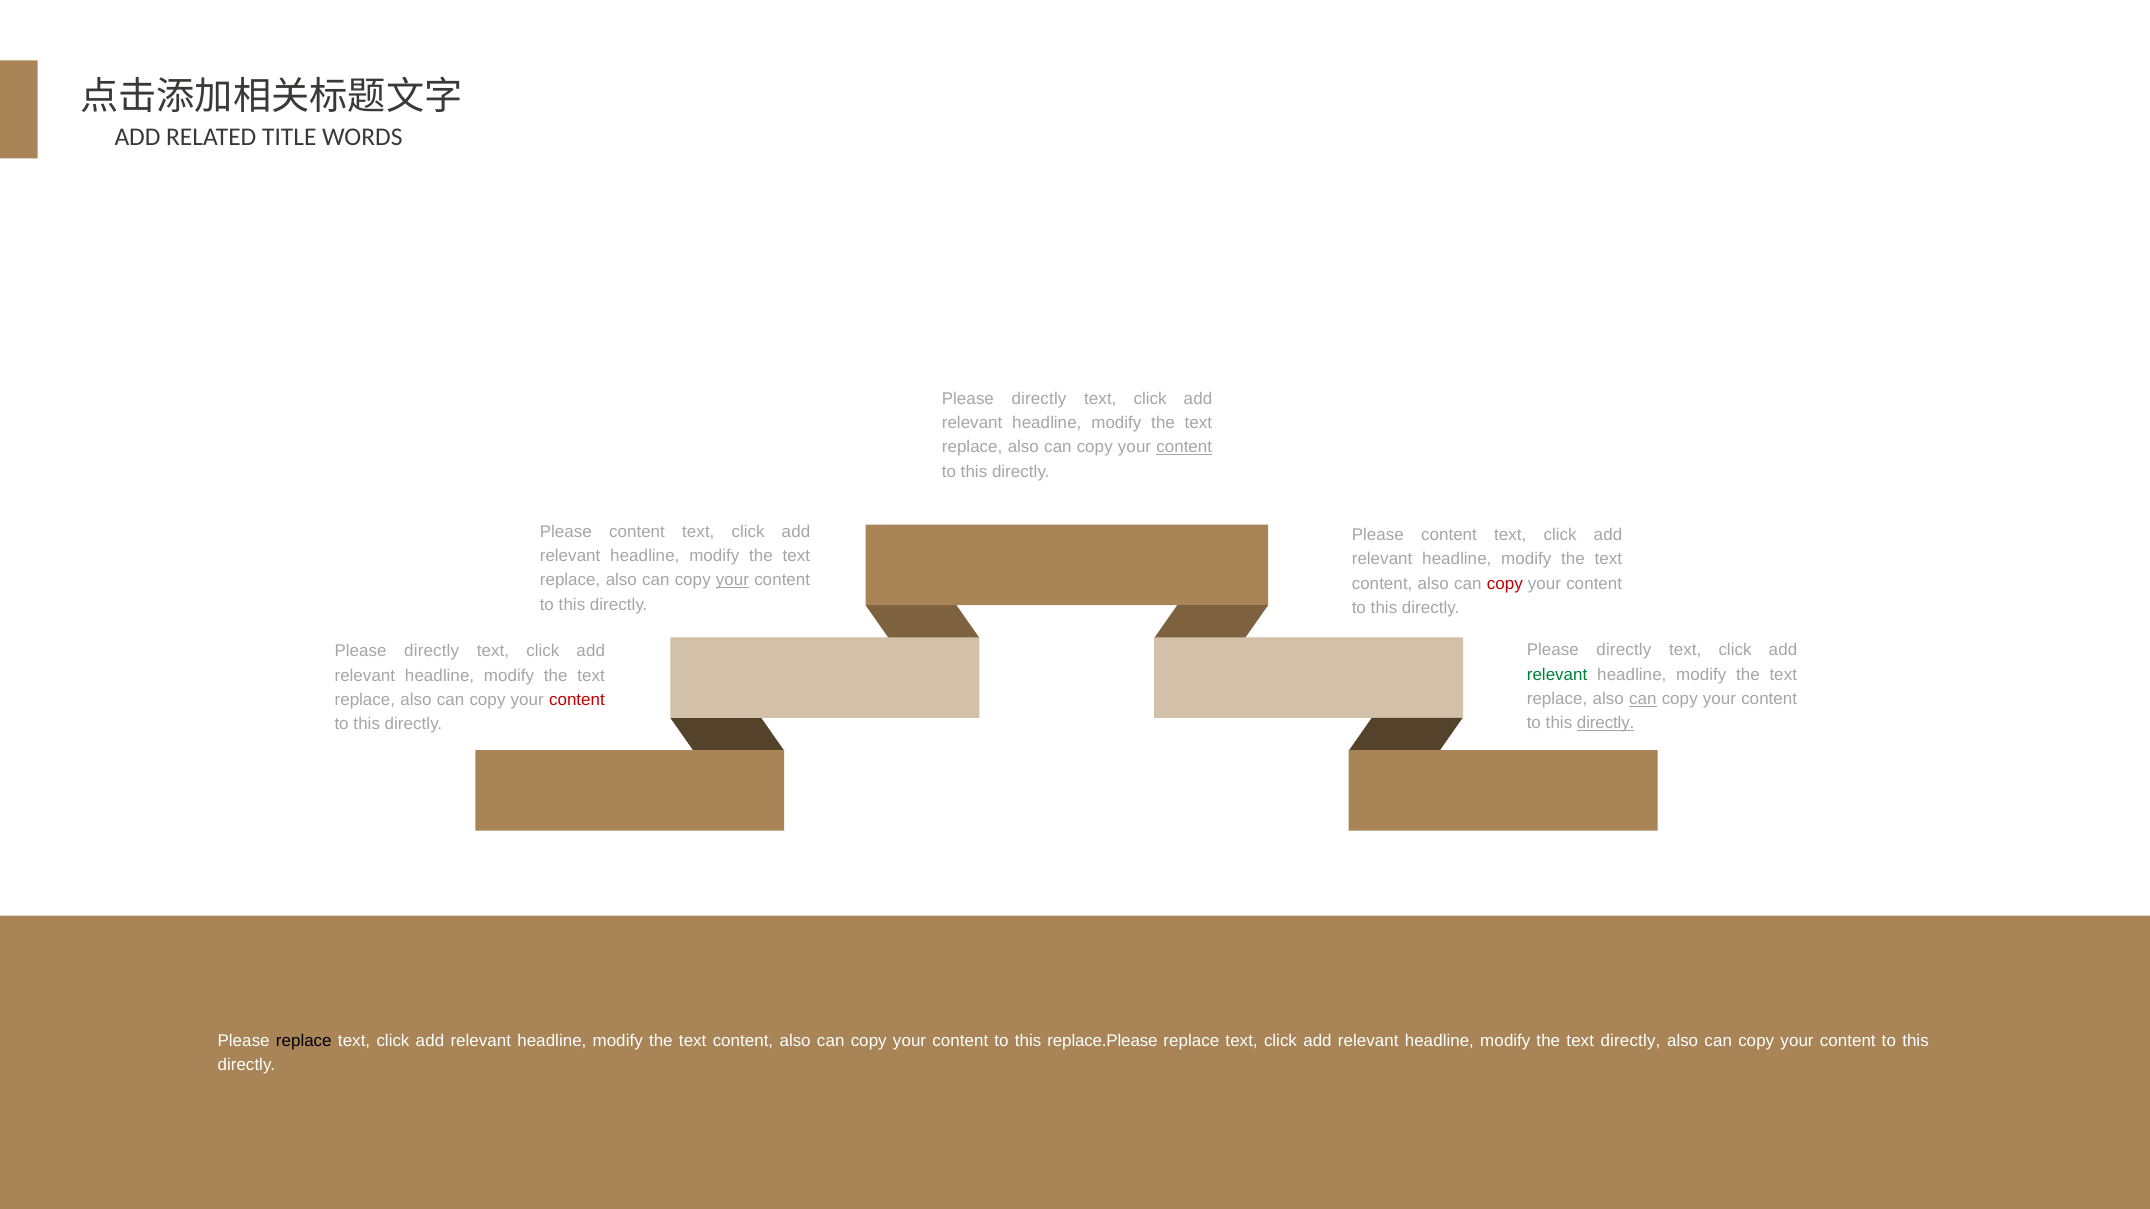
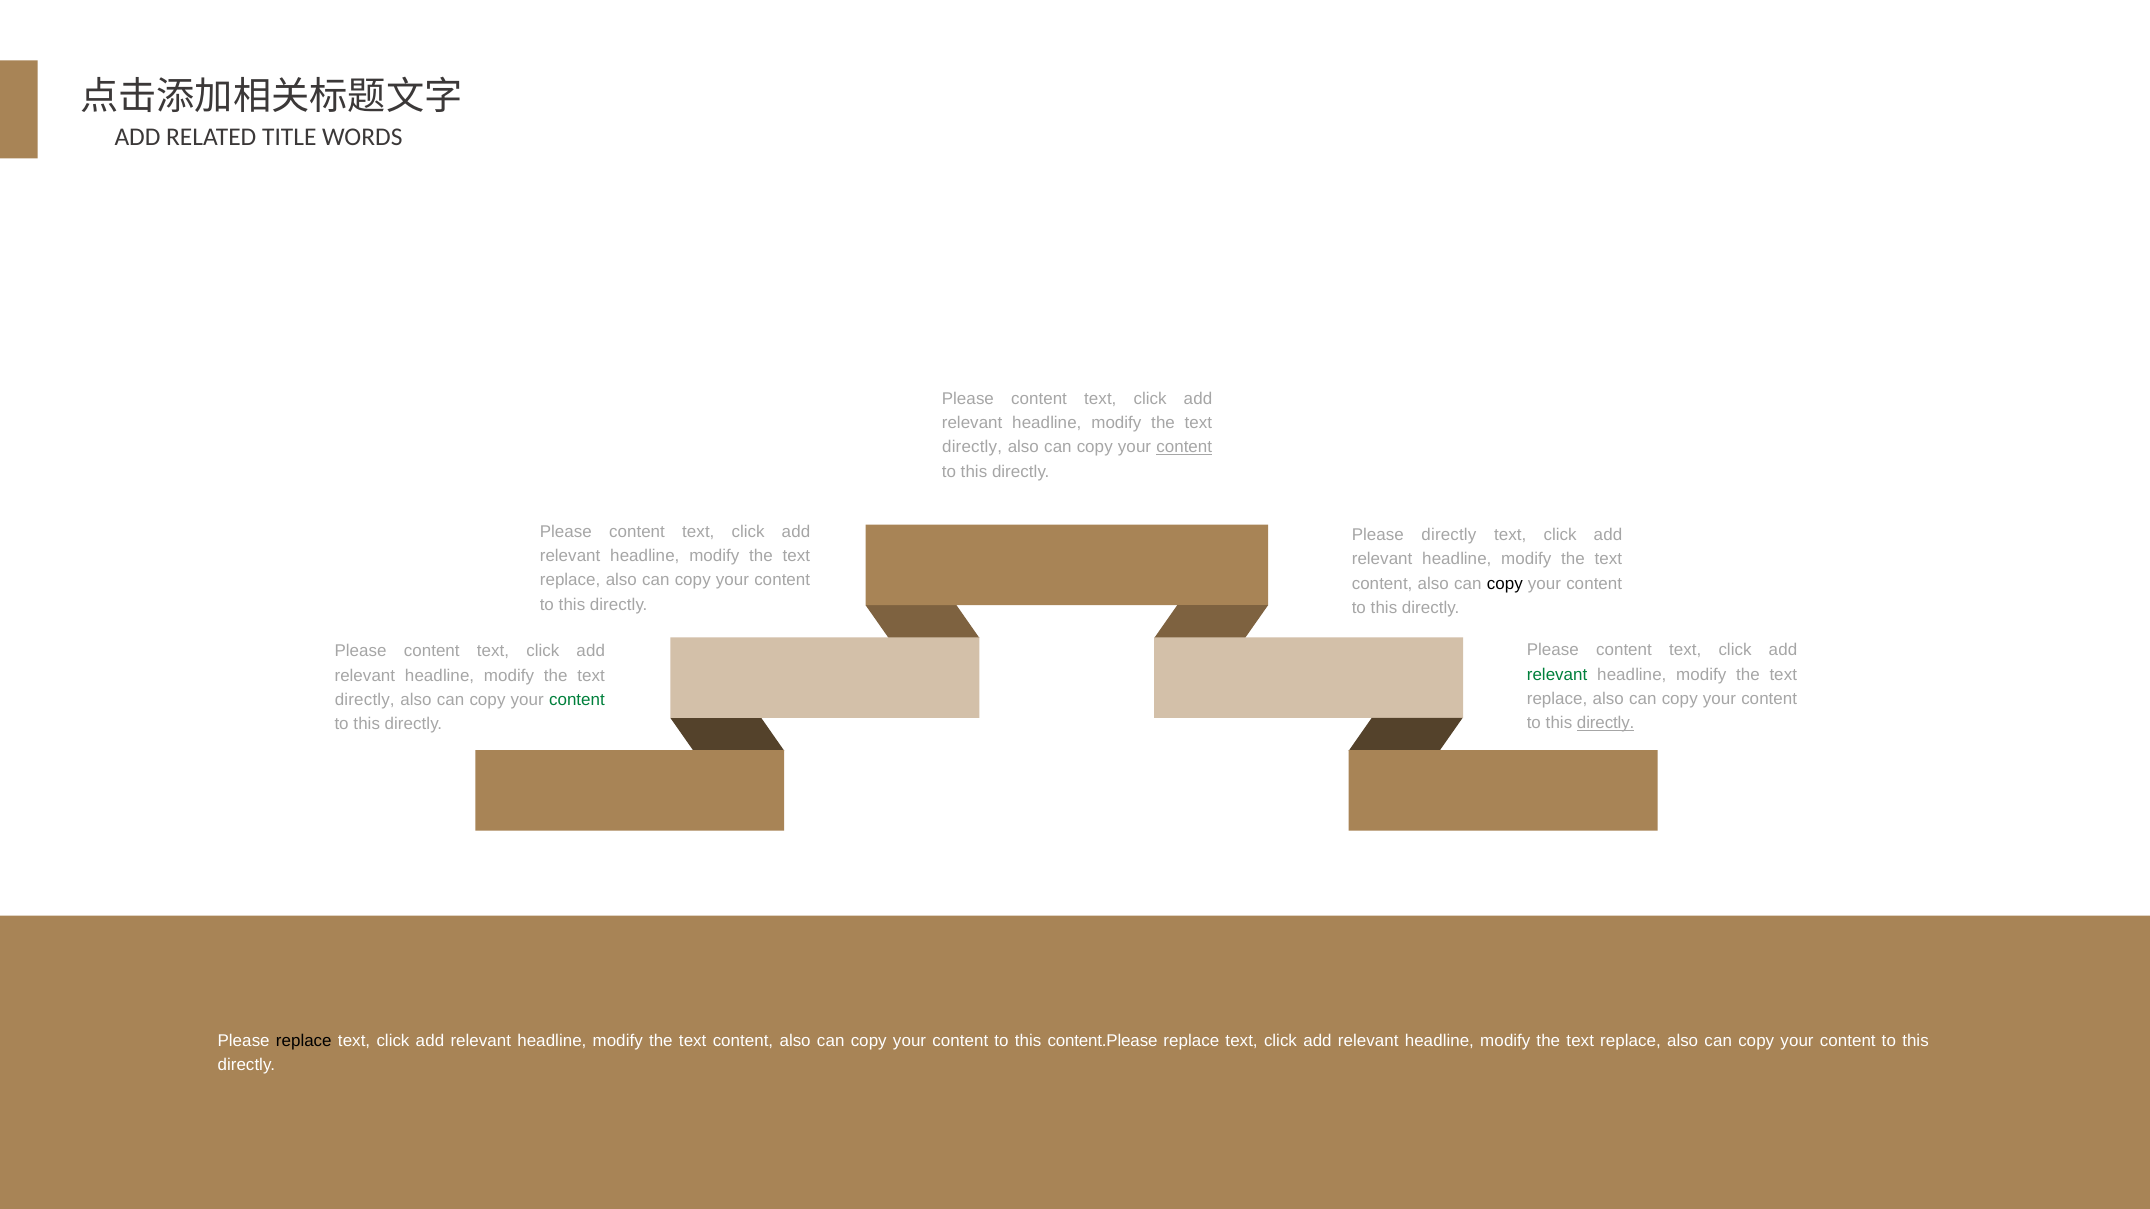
directly at (1039, 399): directly -> content
replace at (972, 447): replace -> directly
content at (1449, 535): content -> directly
your at (732, 580) underline: present -> none
copy at (1505, 584) colour: red -> black
directly at (1624, 650): directly -> content
directly at (432, 651): directly -> content
can at (1643, 699) underline: present -> none
replace at (365, 700): replace -> directly
content at (577, 700) colour: red -> green
replace.Please: replace.Please -> content.Please
directly at (1630, 1041): directly -> replace
